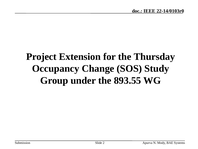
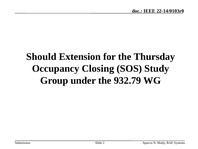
Project: Project -> Should
Change: Change -> Closing
893.55: 893.55 -> 932.79
